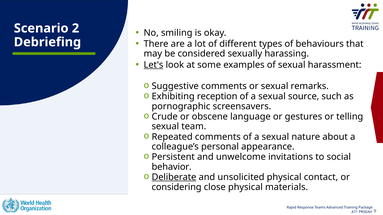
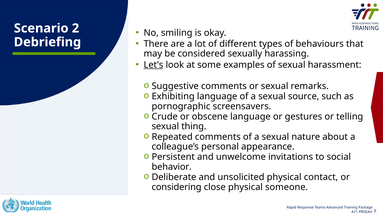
Exhibiting reception: reception -> language
team: team -> thing
Deliberate underline: present -> none
materials: materials -> someone
